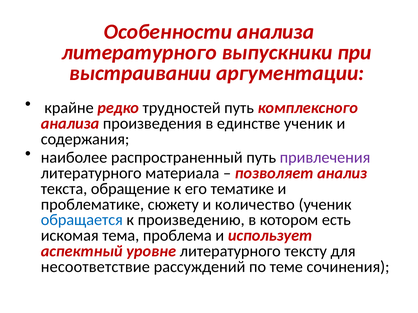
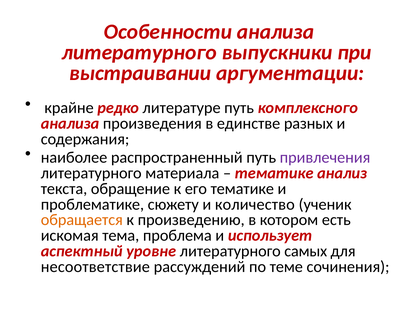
трудностей: трудностей -> литературе
единстве ученик: ученик -> разных
позволяет at (274, 173): позволяет -> тематике
обращается colour: blue -> orange
тексту: тексту -> самых
